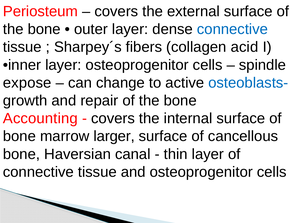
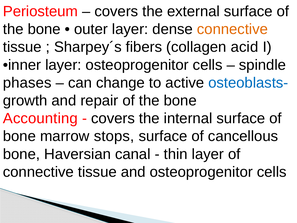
connective at (232, 29) colour: blue -> orange
expose: expose -> phases
larger: larger -> stops
